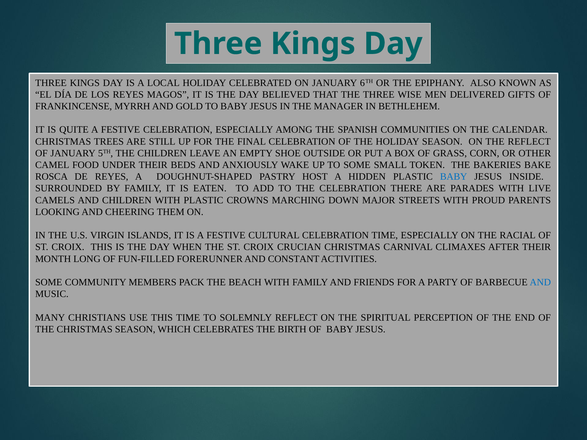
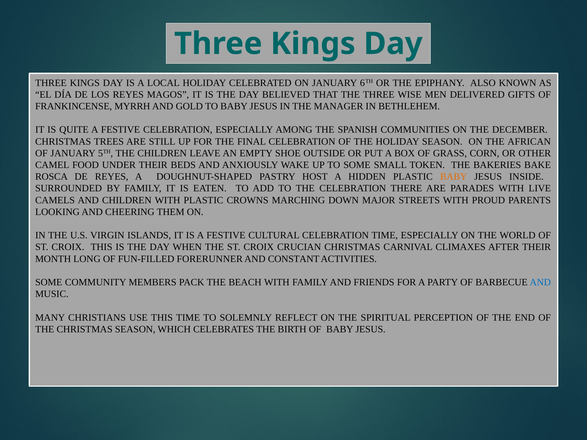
CALENDAR: CALENDAR -> DECEMBER
THE REFLECT: REFLECT -> AFRICAN
BABY at (454, 177) colour: blue -> orange
RACIAL: RACIAL -> WORLD
